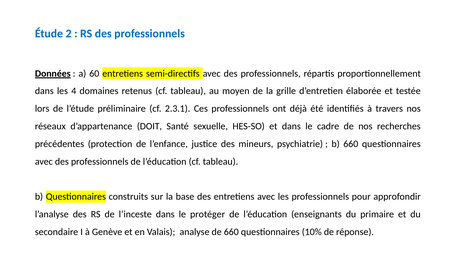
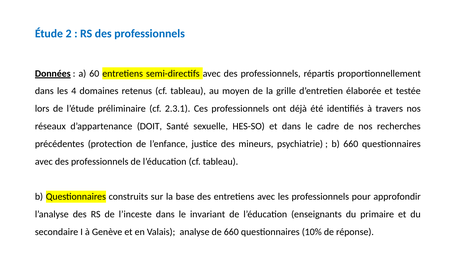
protéger: protéger -> invariant
